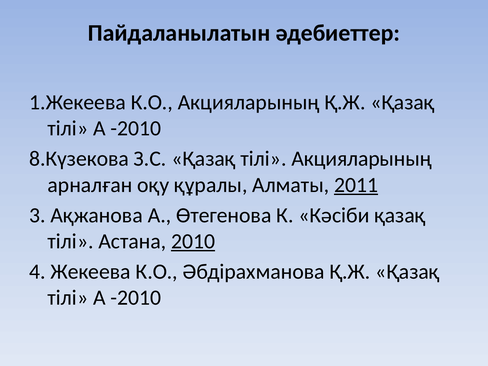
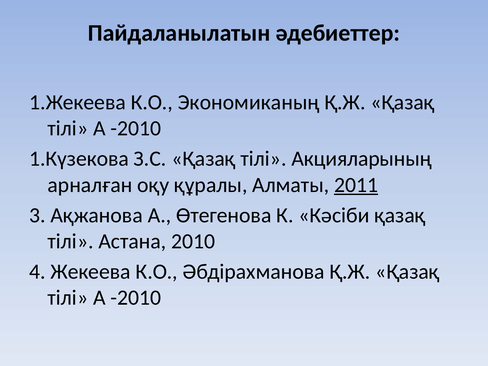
К.О Акцияларының: Акцияларының -> Экономиканың
8.Күзекова: 8.Күзекова -> 1.Күзекова
2010 underline: present -> none
